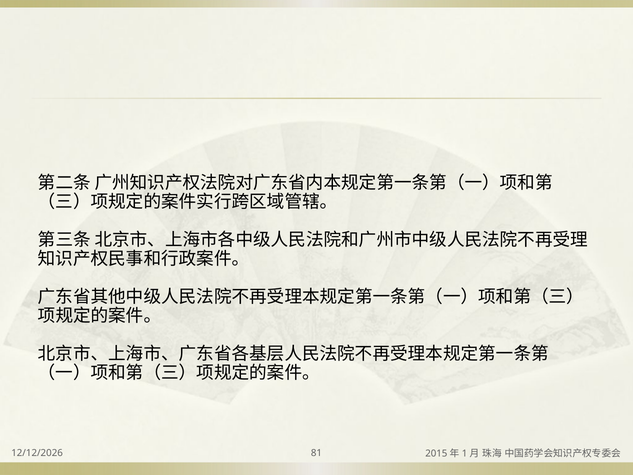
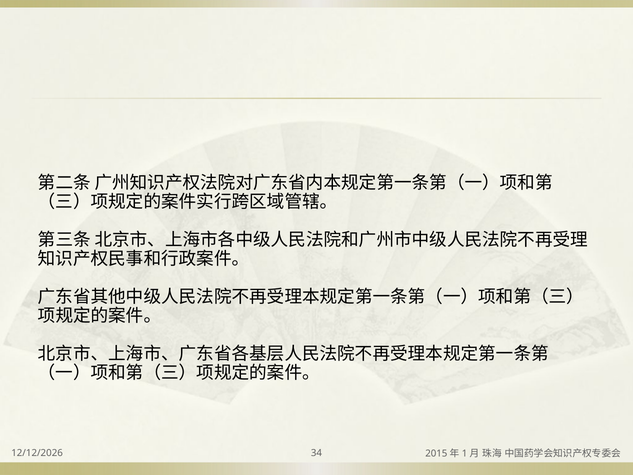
81: 81 -> 34
